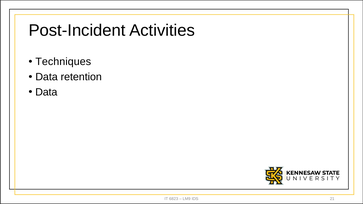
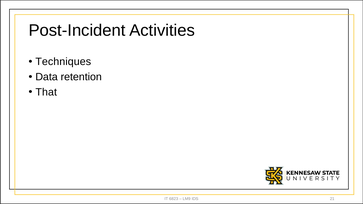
Data at (46, 92): Data -> That
